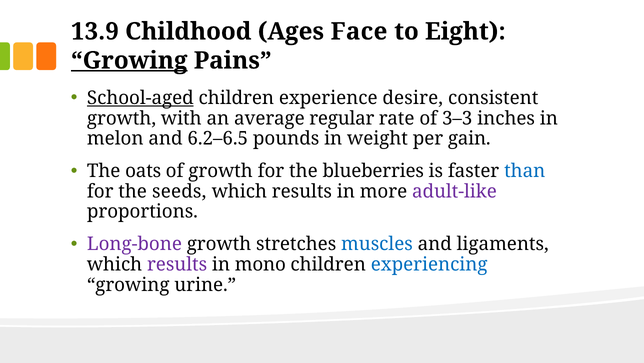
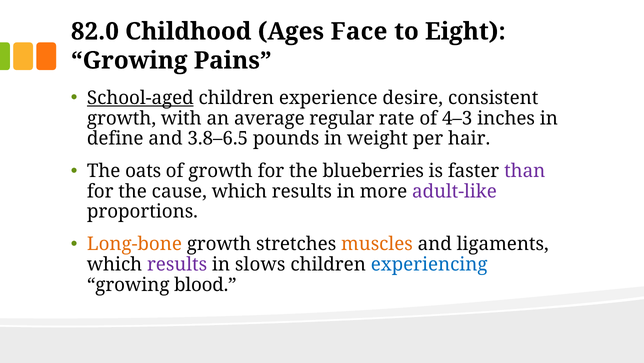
13.9: 13.9 -> 82.0
Growing at (129, 60) underline: present -> none
3–3: 3–3 -> 4–3
melon: melon -> define
6.2–6.5: 6.2–6.5 -> 3.8–6.5
gain: gain -> hair
than colour: blue -> purple
seeds: seeds -> cause
Long-bone colour: purple -> orange
muscles colour: blue -> orange
mono: mono -> slows
urine: urine -> blood
